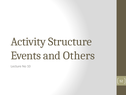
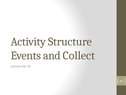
Others: Others -> Collect
